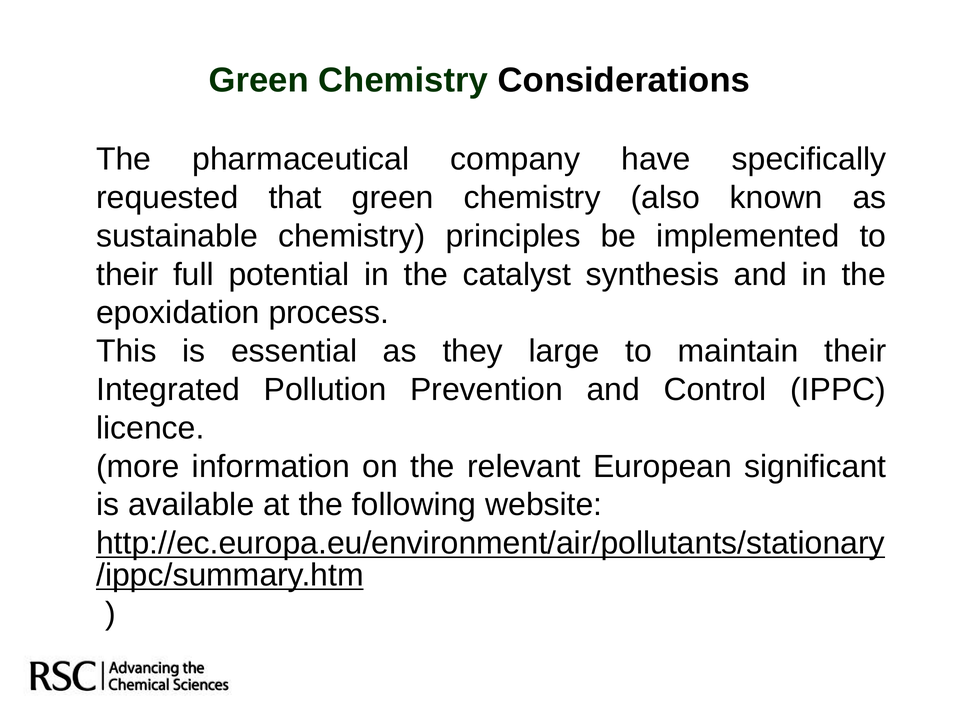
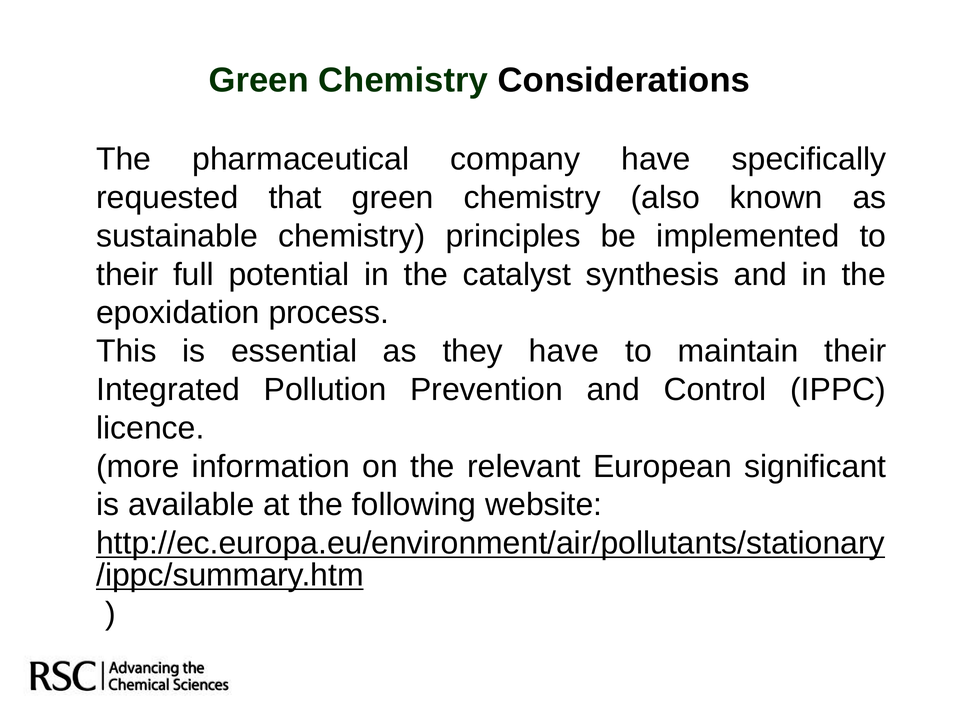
they large: large -> have
